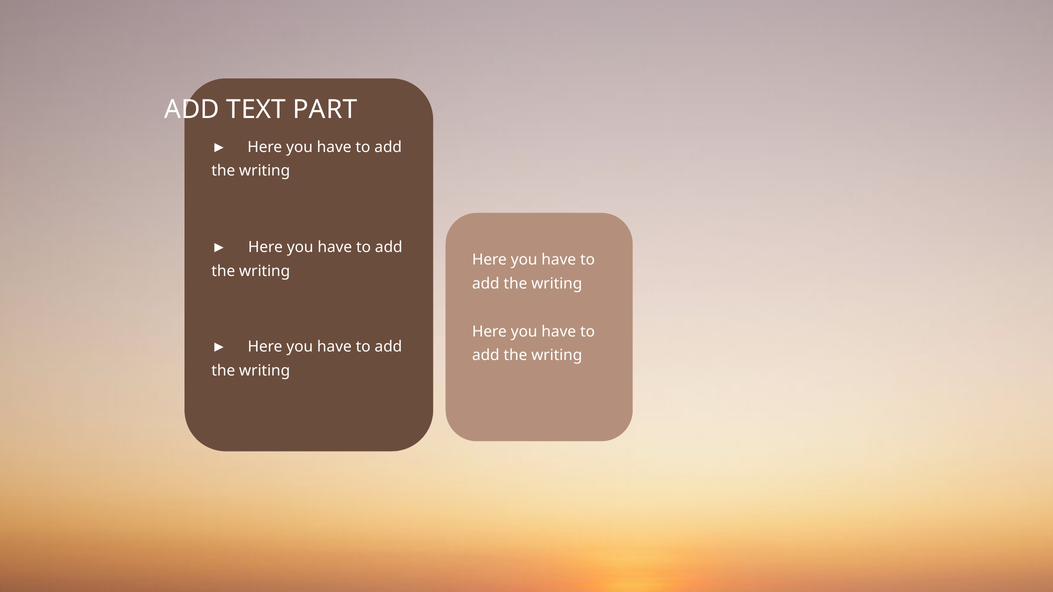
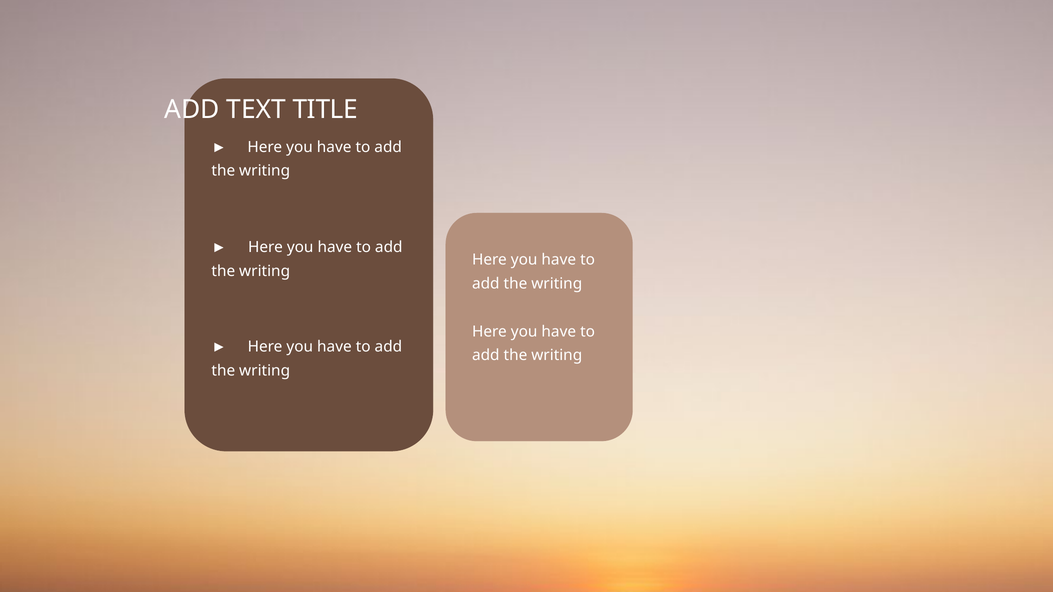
PART: PART -> TITLE
